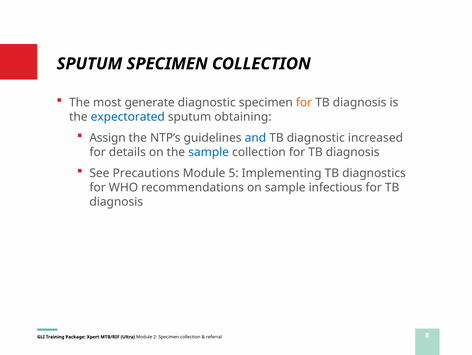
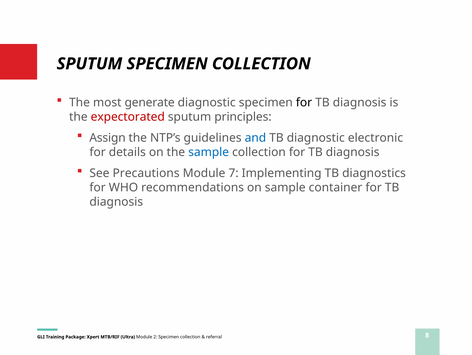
for at (304, 103) colour: orange -> black
expectorated colour: blue -> red
obtaining: obtaining -> principles
increased: increased -> electronic
5: 5 -> 7
infectious: infectious -> container
